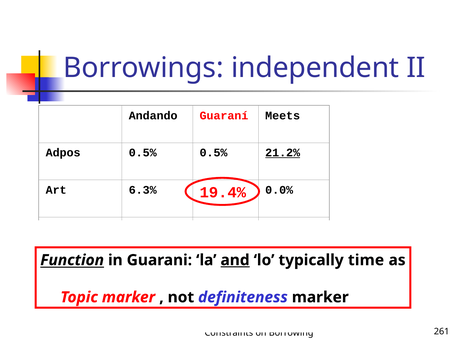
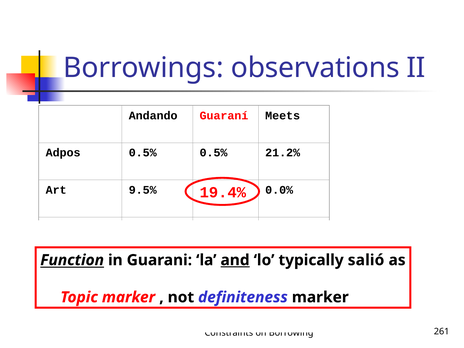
independent: independent -> observations
21.2% underline: present -> none
6.3%: 6.3% -> 9.5%
time: time -> salió
